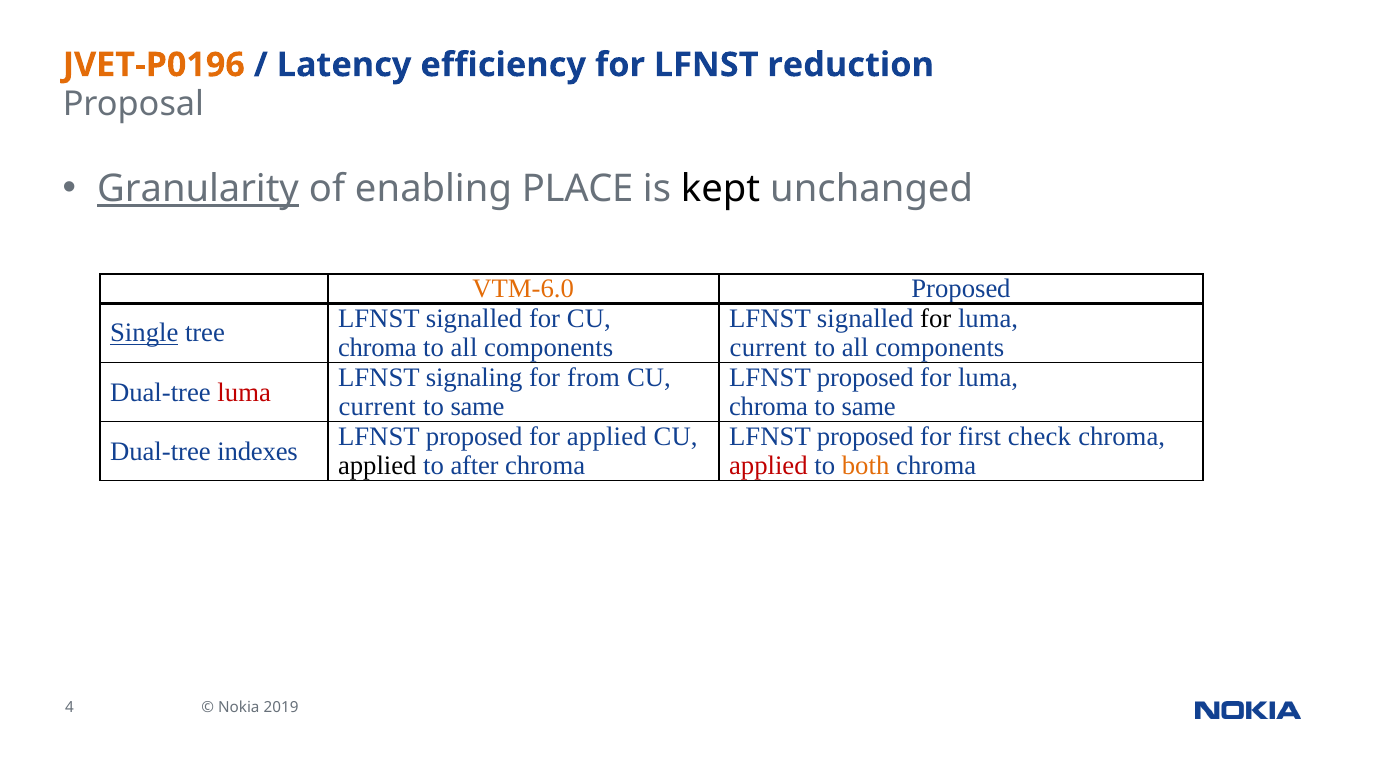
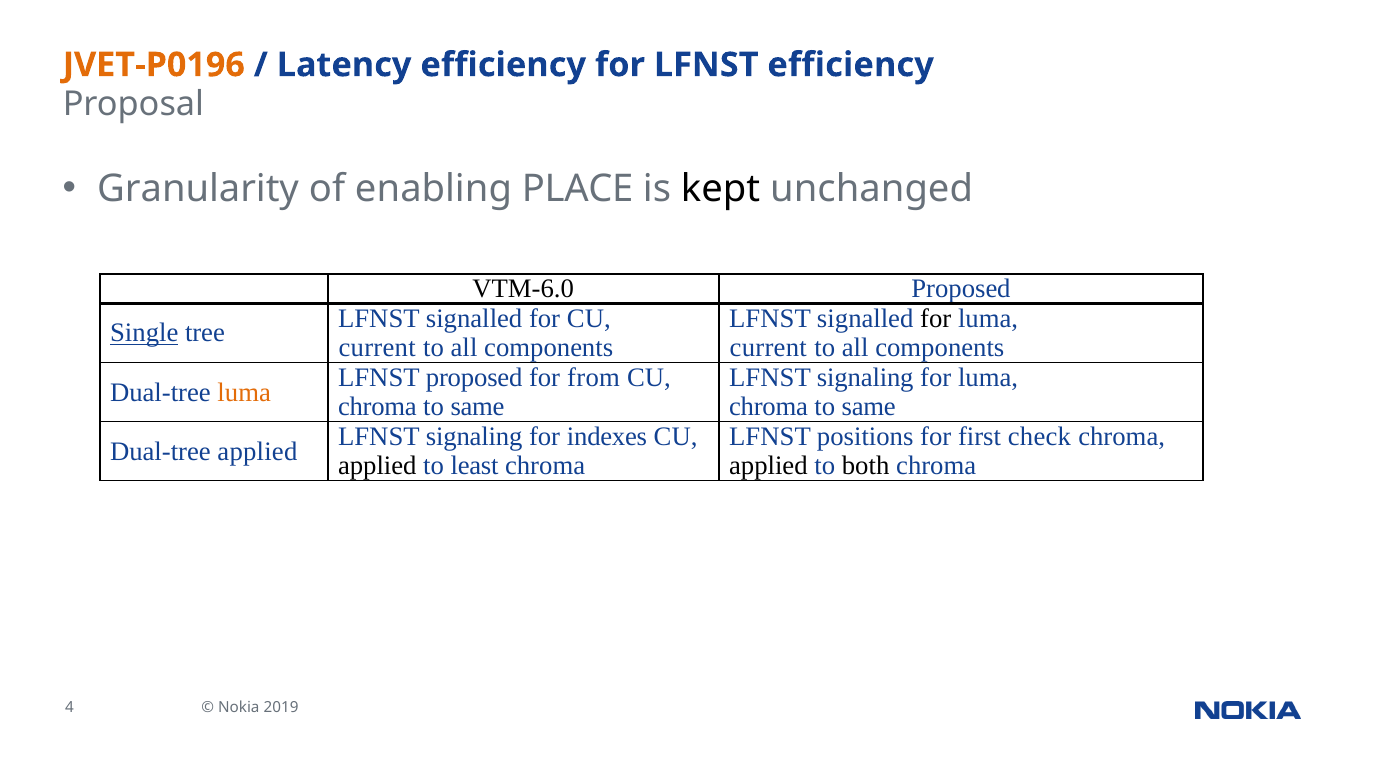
LFNST reduction: reduction -> efficiency
Granularity underline: present -> none
VTM-6.0 colour: orange -> black
chroma at (377, 348): chroma -> current
LFNST signaling: signaling -> proposed
proposed at (865, 378): proposed -> signaling
luma at (244, 392) colour: red -> orange
current at (377, 407): current -> chroma
proposed at (474, 437): proposed -> signaling
for applied: applied -> indexes
proposed at (865, 437): proposed -> positions
Dual-tree indexes: indexes -> applied
after: after -> least
applied at (768, 466) colour: red -> black
both colour: orange -> black
